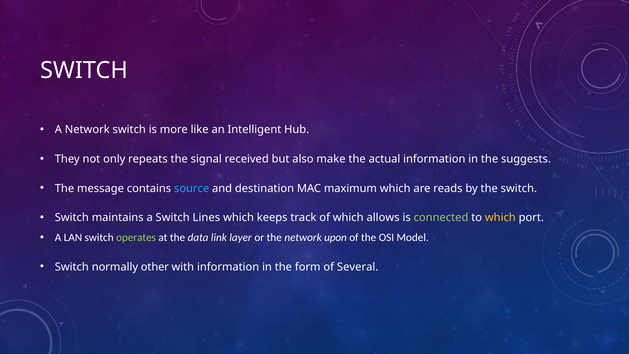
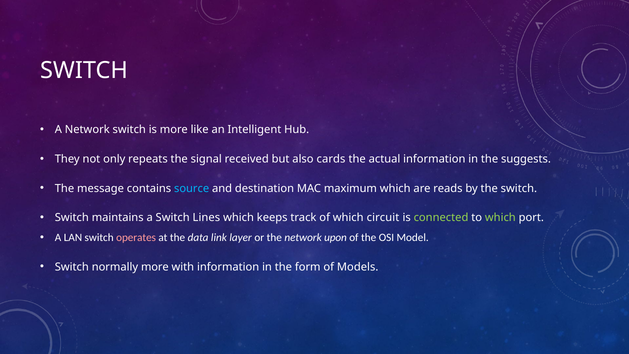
make: make -> cards
allows: allows -> circuit
which at (500, 218) colour: yellow -> light green
operates colour: light green -> pink
normally other: other -> more
Several: Several -> Models
